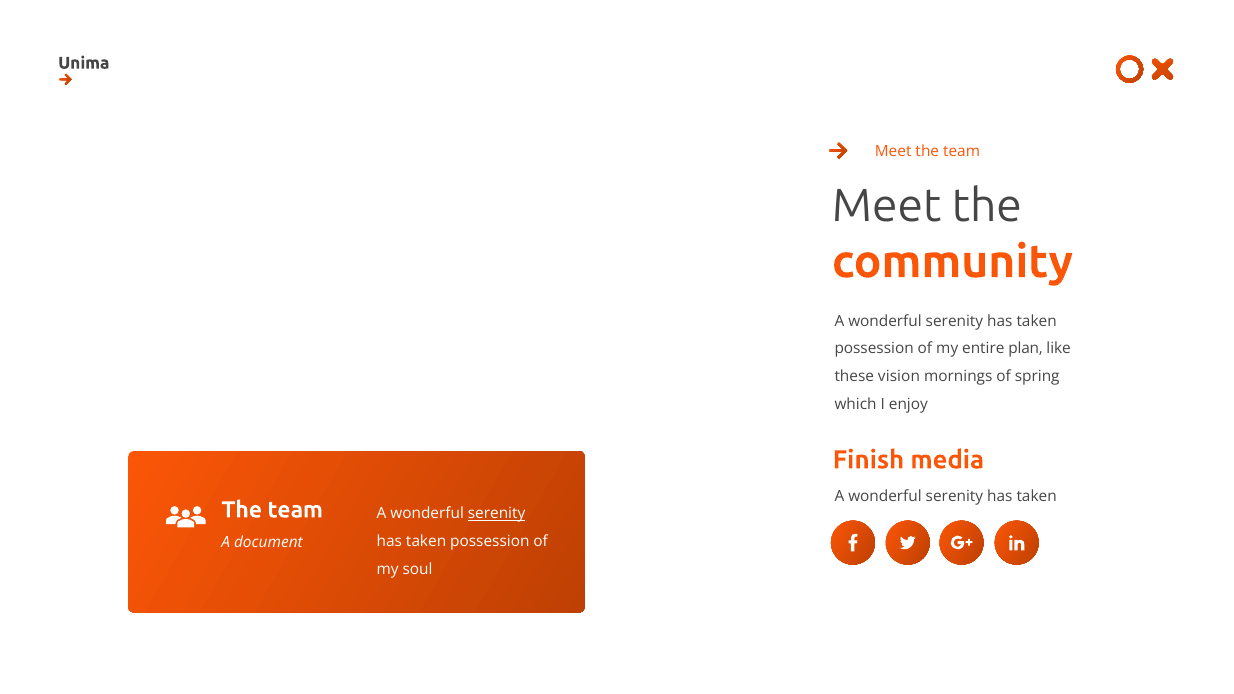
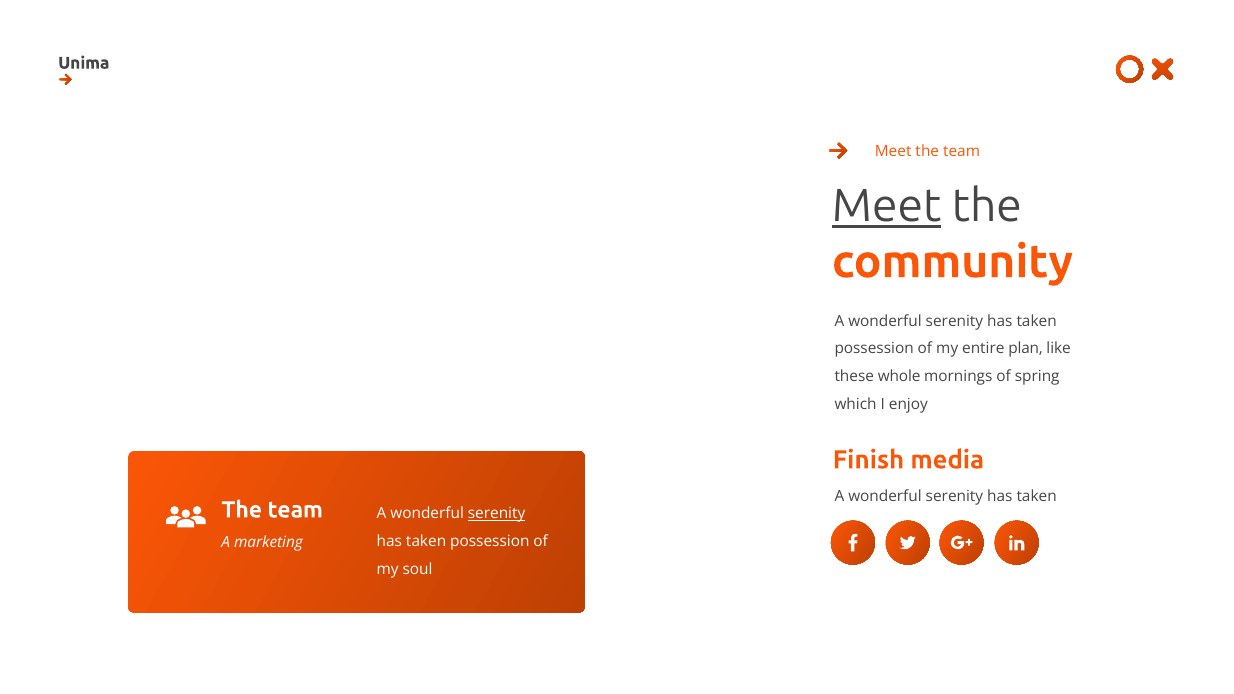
Meet at (887, 206) underline: none -> present
vision: vision -> whole
document: document -> marketing
